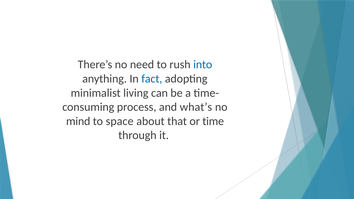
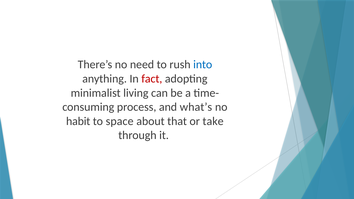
fact colour: blue -> red
mind: mind -> habit
time: time -> take
